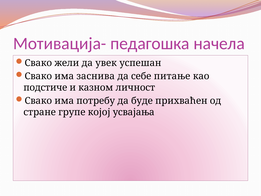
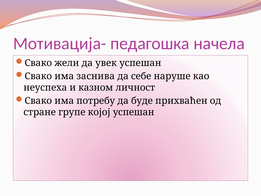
питање: питање -> наруше
подстиче: подстиче -> неуспеха
којој усвајања: усвајања -> успешан
